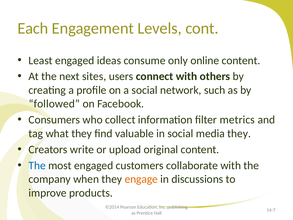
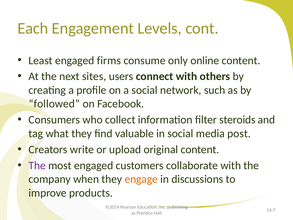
ideas: ideas -> firms
metrics: metrics -> steroids
media they: they -> post
The at (37, 165) colour: blue -> purple
